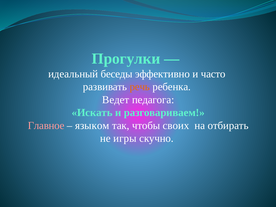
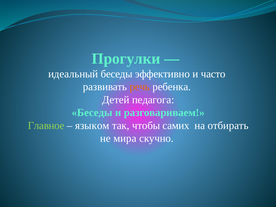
Ведет: Ведет -> Детей
Искать at (92, 113): Искать -> Беседы
Главное colour: pink -> light green
своих: своих -> самих
игры: игры -> мира
